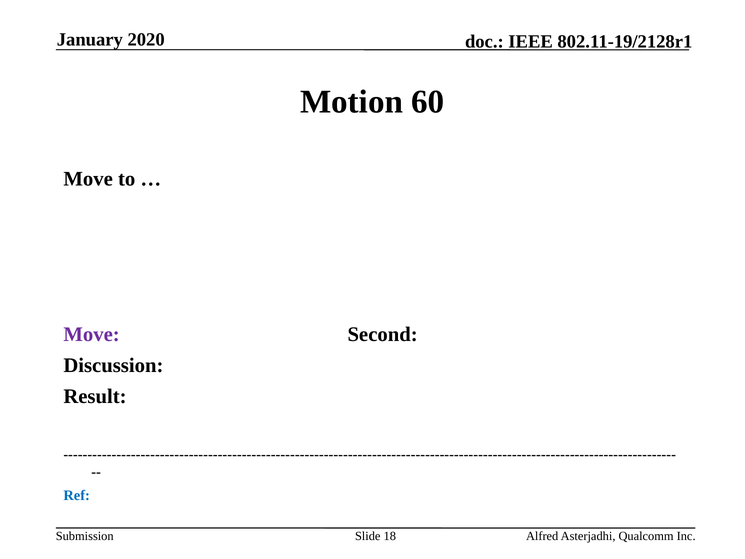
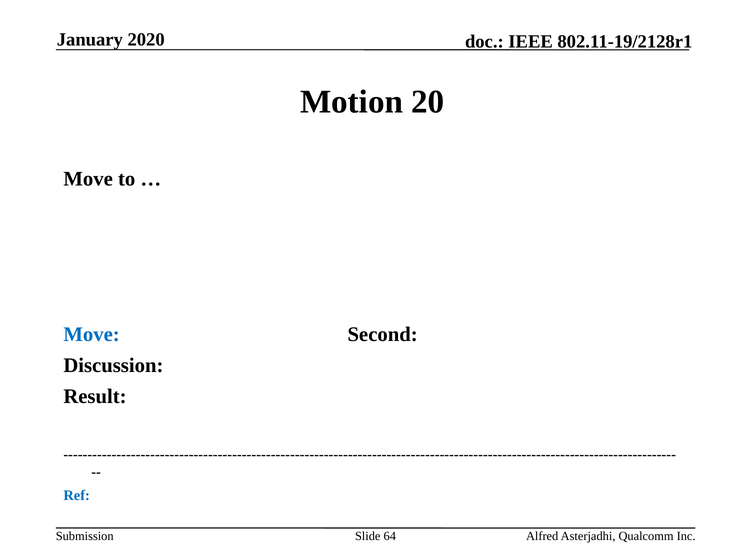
60: 60 -> 20
Move at (92, 334) colour: purple -> blue
18: 18 -> 64
